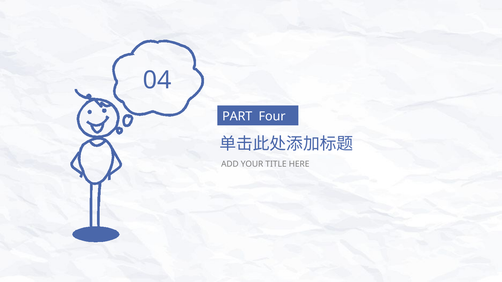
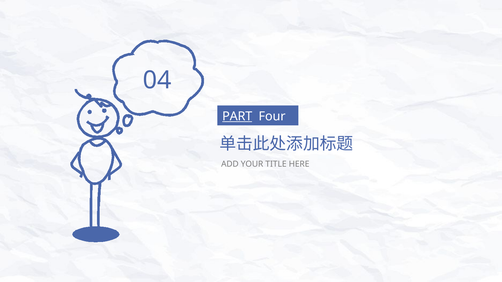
PART underline: none -> present
